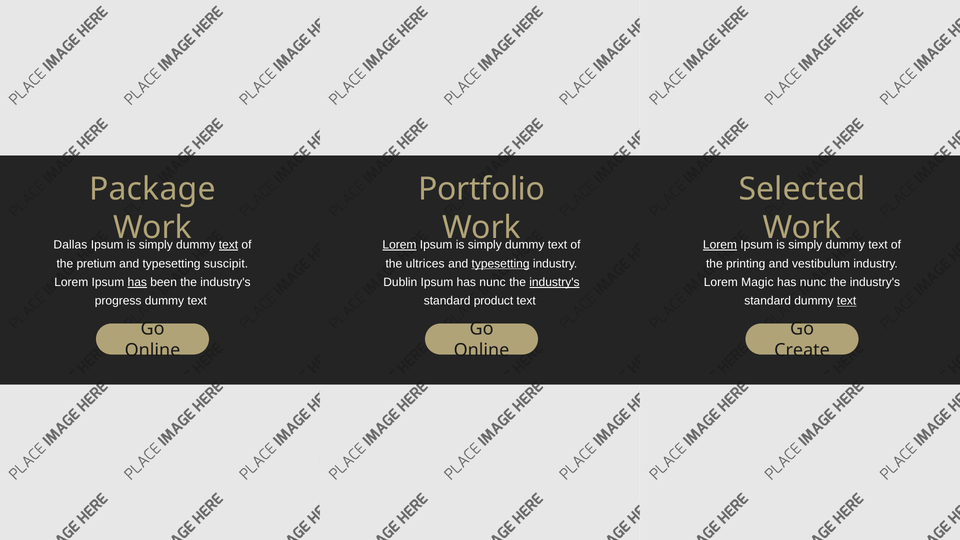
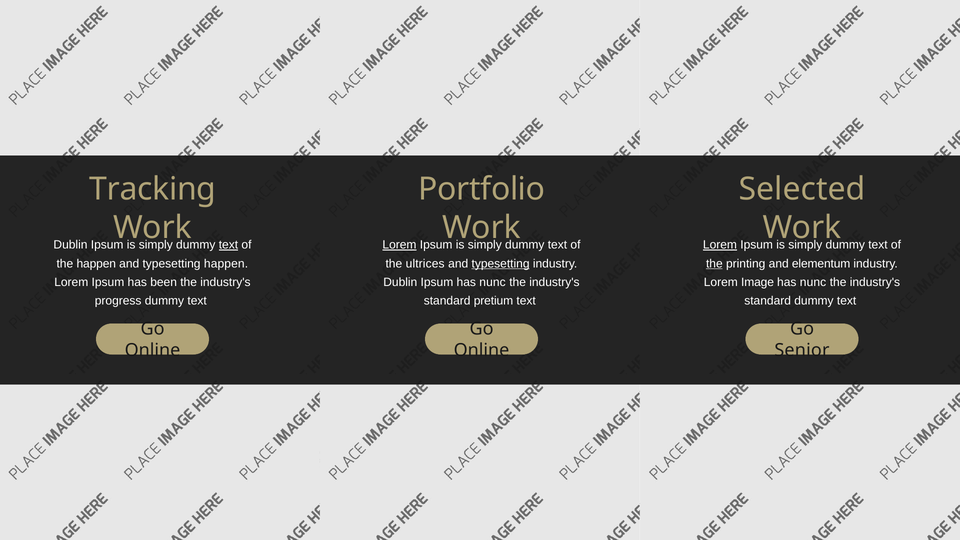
Package: Package -> Tracking
Dallas at (70, 245): Dallas -> Dublin
the pretium: pretium -> happen
typesetting suscipit: suscipit -> happen
the at (714, 264) underline: none -> present
vestibulum: vestibulum -> elementum
has at (137, 282) underline: present -> none
industry's at (554, 282) underline: present -> none
Magic: Magic -> Image
product: product -> pretium
text at (847, 301) underline: present -> none
Create: Create -> Senior
